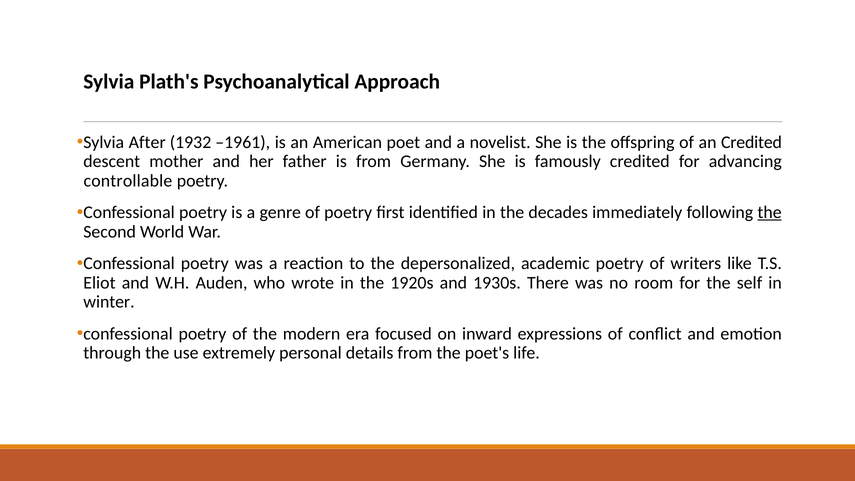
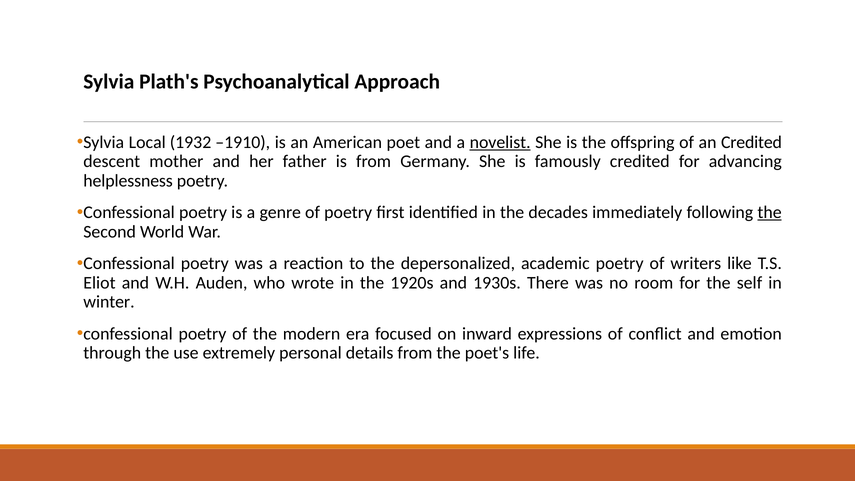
After: After -> Local
–1961: –1961 -> –1910
novelist underline: none -> present
controllable: controllable -> helplessness
